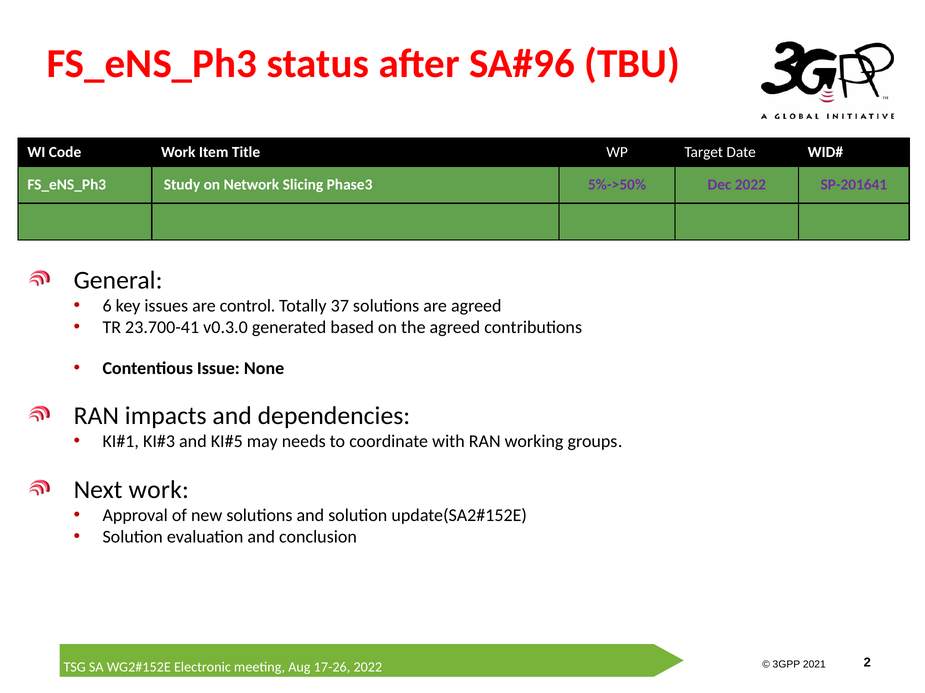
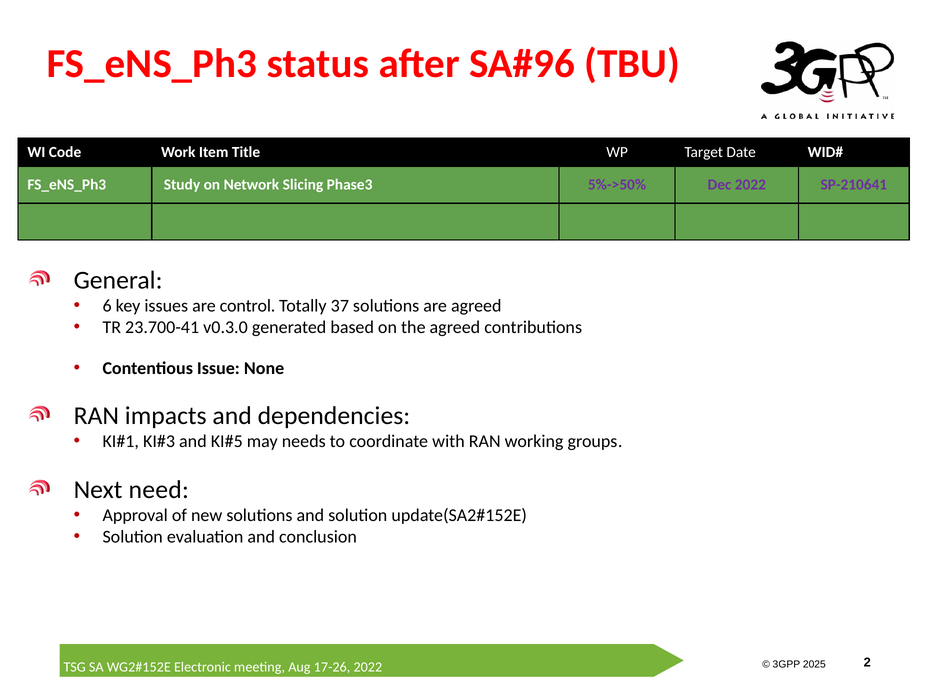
SP-201641: SP-201641 -> SP-210641
Next work: work -> need
2021: 2021 -> 2025
